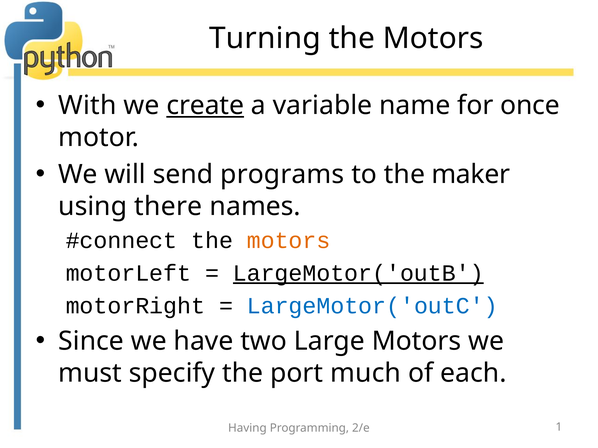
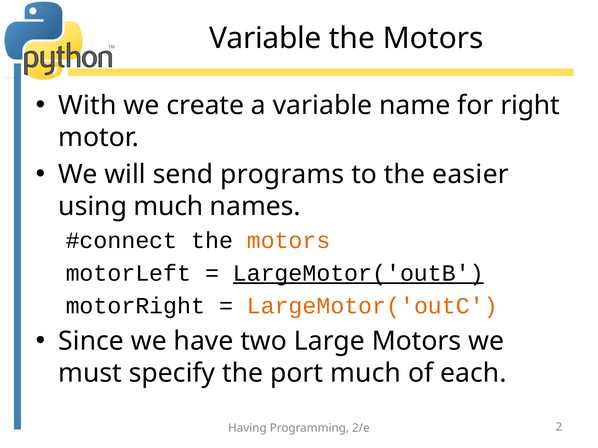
Turning at (265, 39): Turning -> Variable
create underline: present -> none
once: once -> right
maker: maker -> easier
using there: there -> much
LargeMotor('outC colour: blue -> orange
1: 1 -> 2
